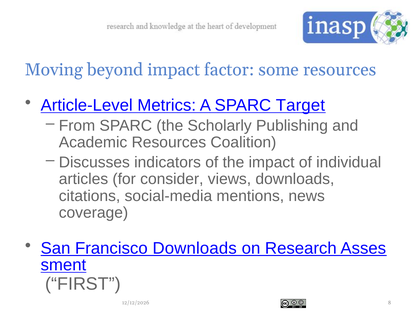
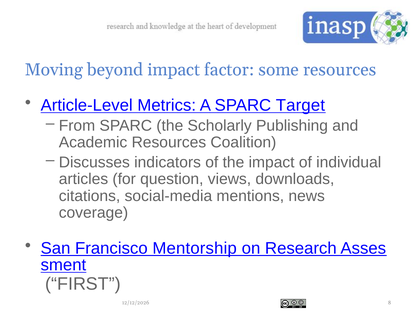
consider: consider -> question
Francisco Downloads: Downloads -> Mentorship
